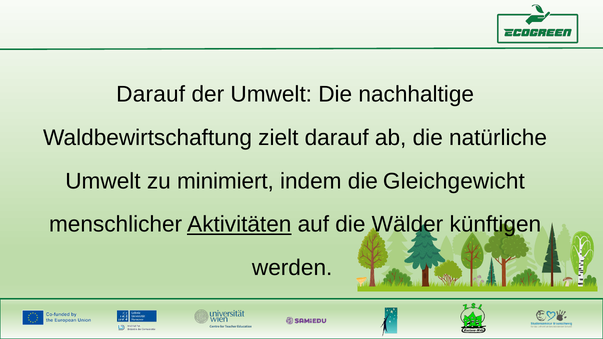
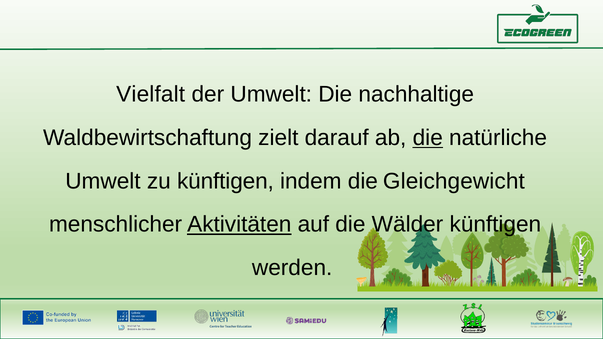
Darauf at (151, 94): Darauf -> Vielfalt
die at (428, 138) underline: none -> present
zu minimiert: minimiert -> künftigen
